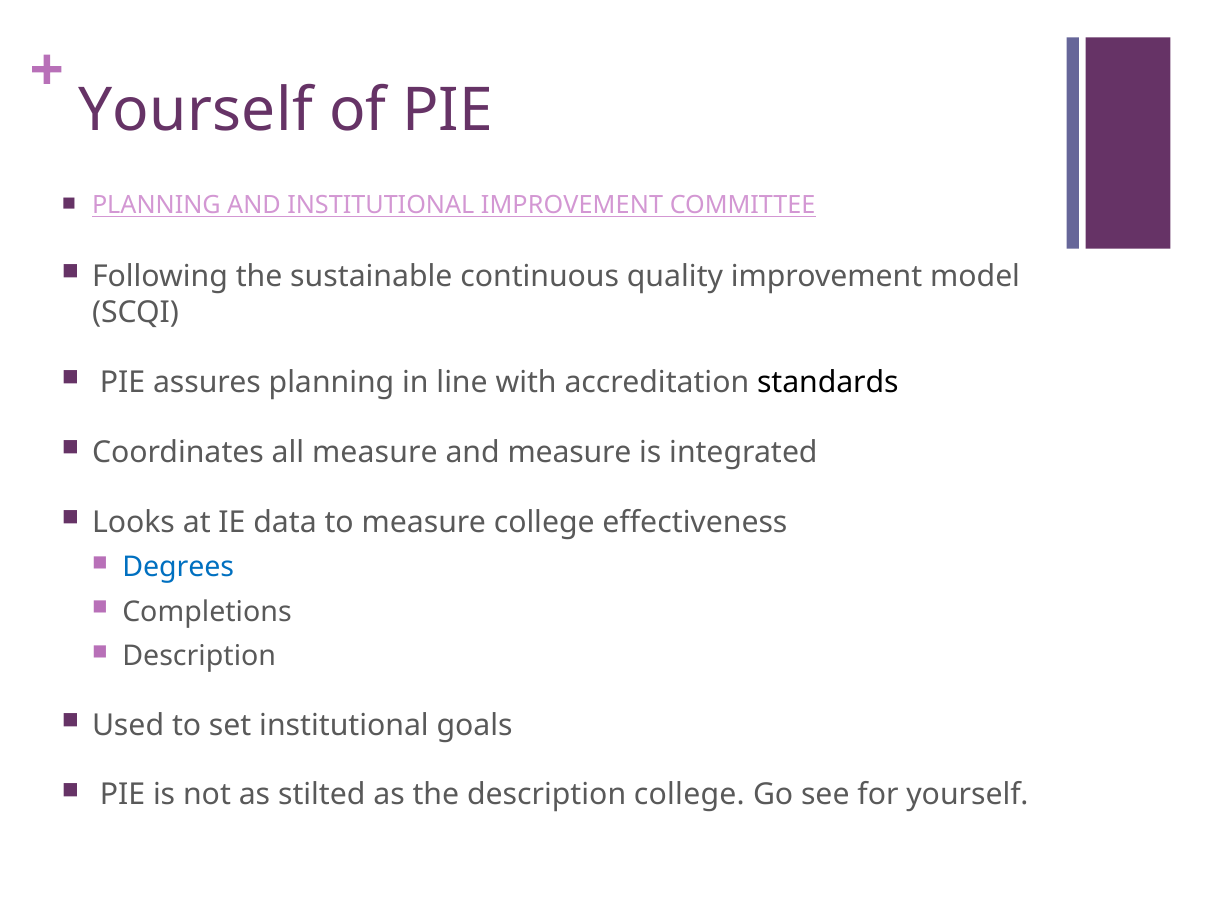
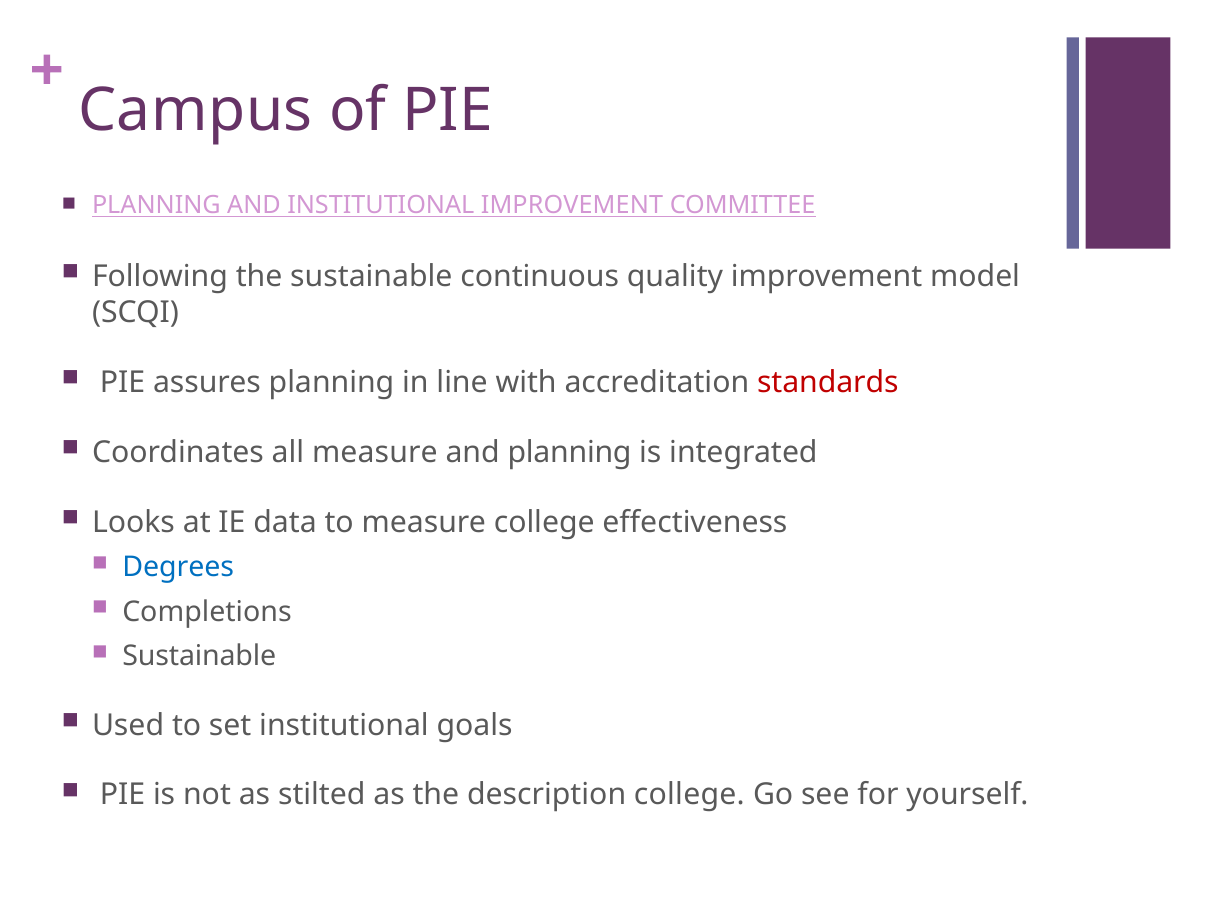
Yourself at (196, 111): Yourself -> Campus
standards colour: black -> red
and measure: measure -> planning
Description at (199, 657): Description -> Sustainable
